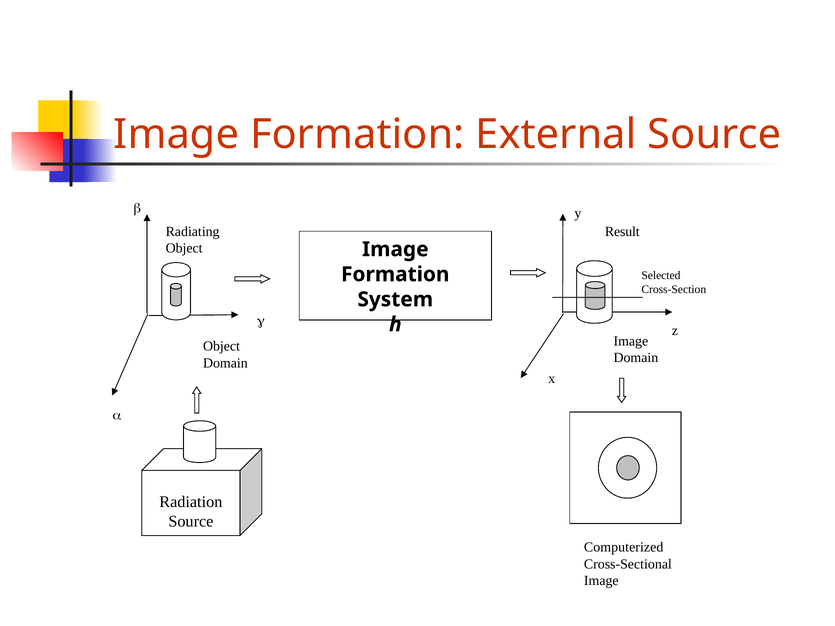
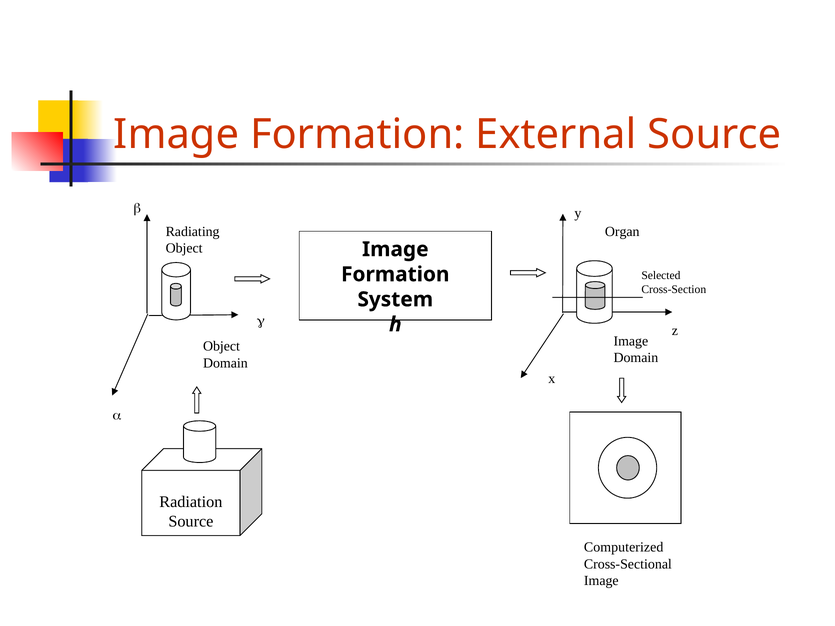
Result: Result -> Organ
